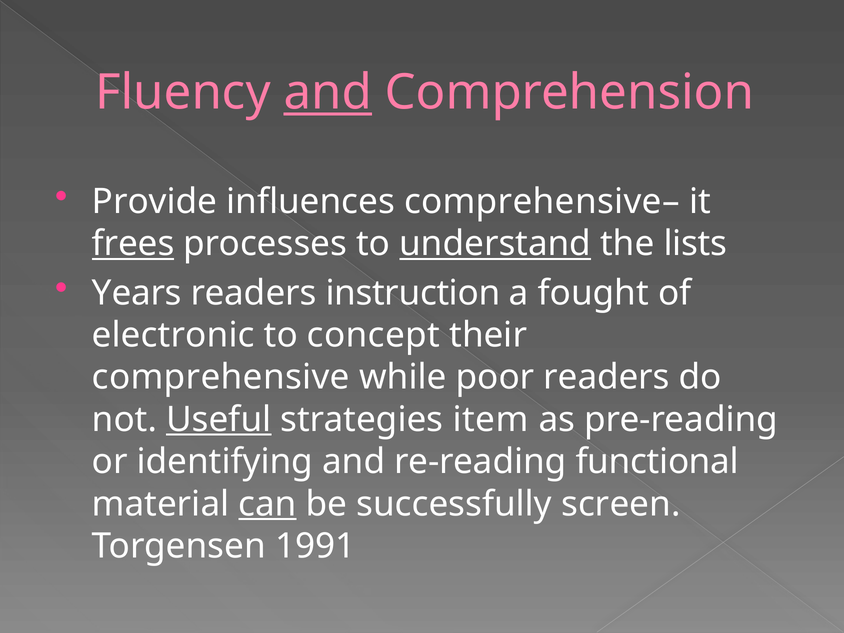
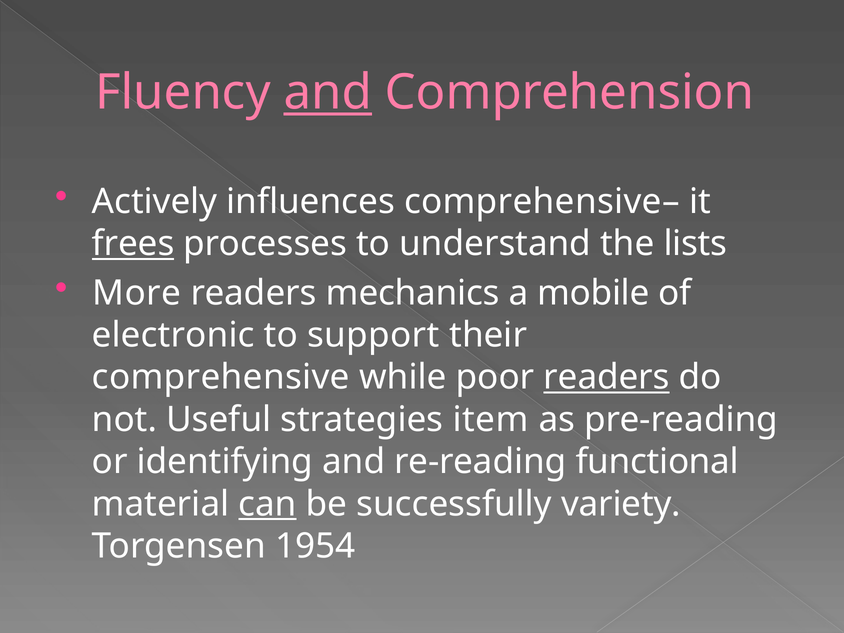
Provide: Provide -> Actively
understand underline: present -> none
Years: Years -> More
instruction: instruction -> mechanics
fought: fought -> mobile
concept: concept -> support
readers at (607, 377) underline: none -> present
Useful underline: present -> none
screen: screen -> variety
1991: 1991 -> 1954
